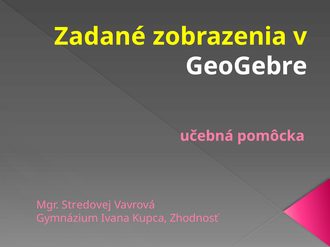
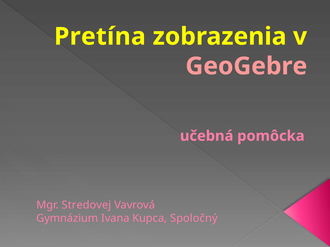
Zadané: Zadané -> Pretína
GeoGebre colour: white -> pink
Zhodnosť: Zhodnosť -> Spoločný
